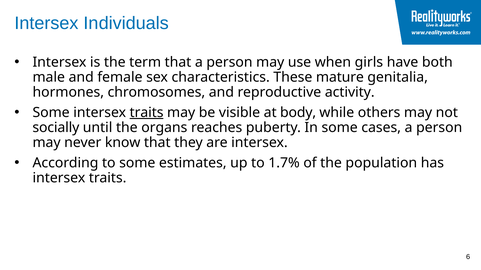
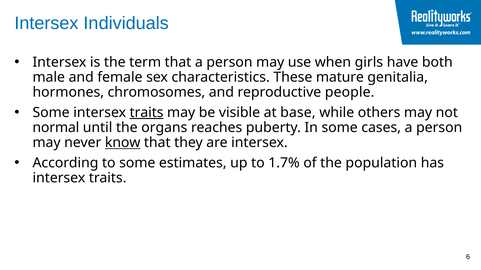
activity: activity -> people
body: body -> base
socially: socially -> normal
know underline: none -> present
